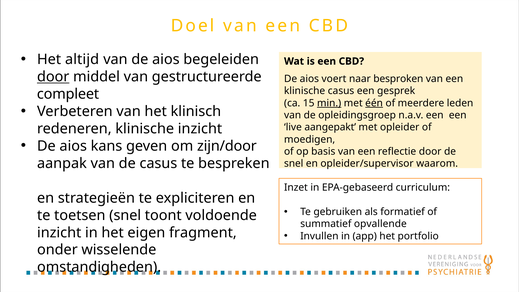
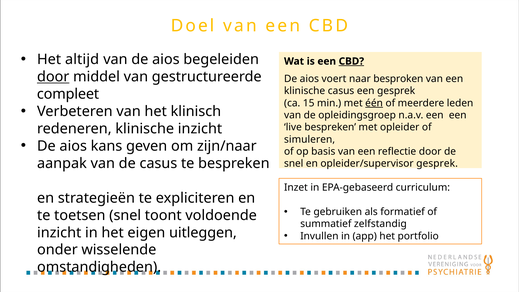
CBD at (351, 61) underline: none -> present
min underline: present -> none
live aangepakt: aangepakt -> bespreken
moedigen: moedigen -> simuleren
zijn/door: zijn/door -> zijn/naar
opleider/supervisor waarom: waarom -> gesprek
opvallende: opvallende -> zelfstandig
fragment: fragment -> uitleggen
